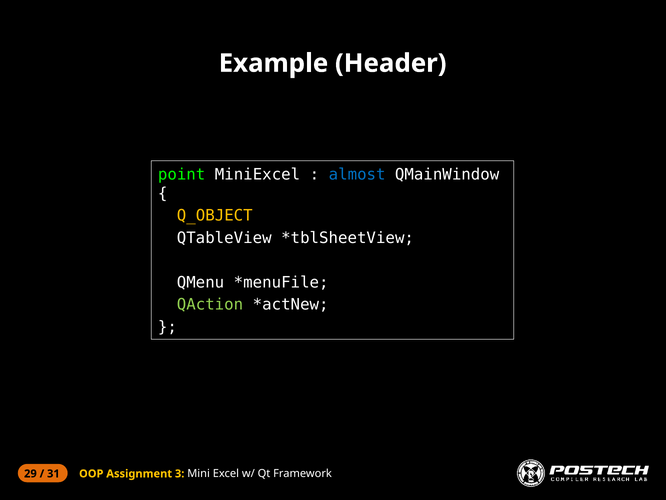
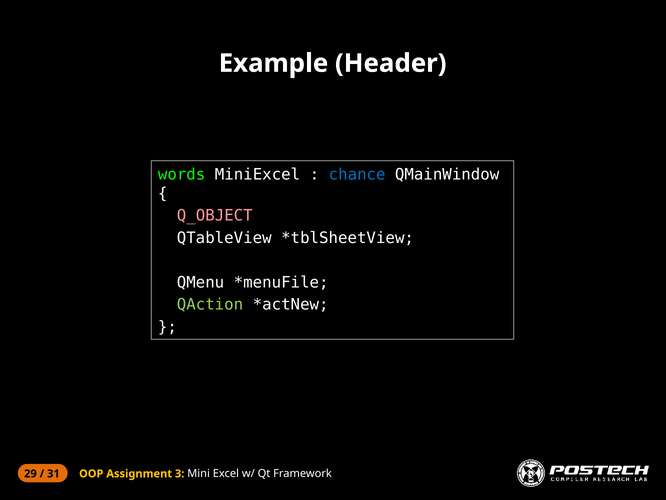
point: point -> words
almost: almost -> chance
Q_OBJECT colour: yellow -> pink
